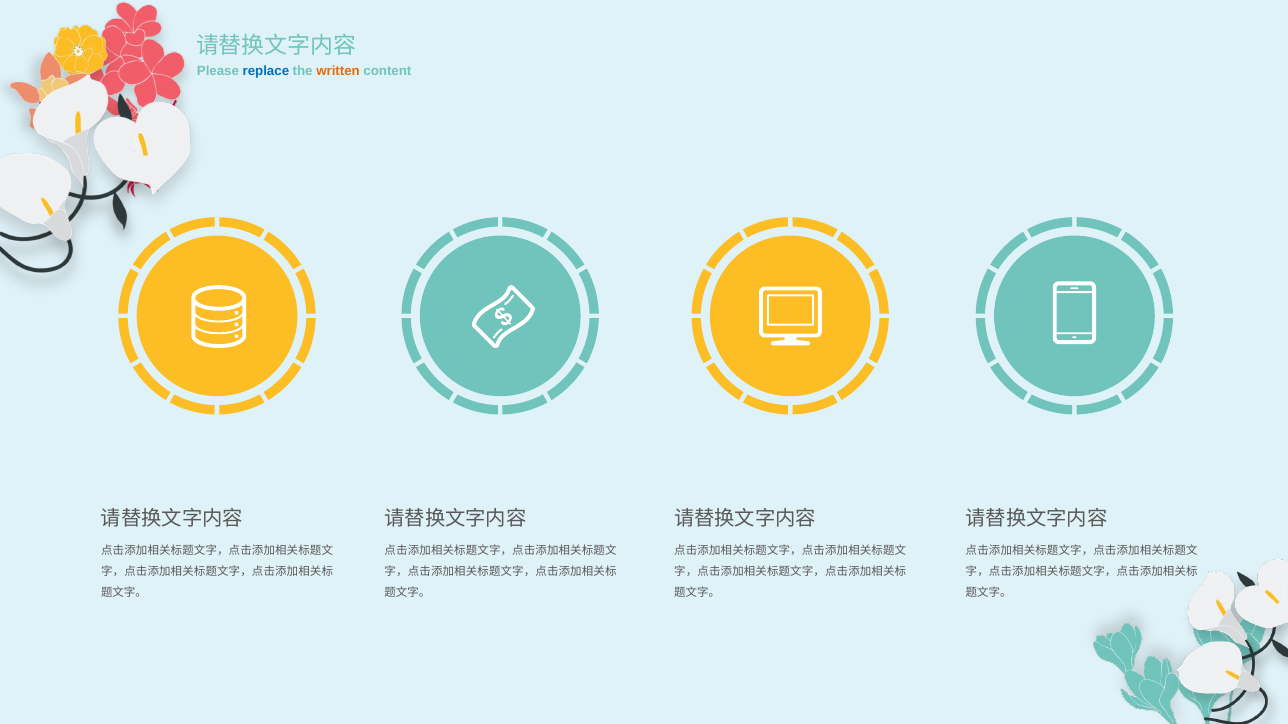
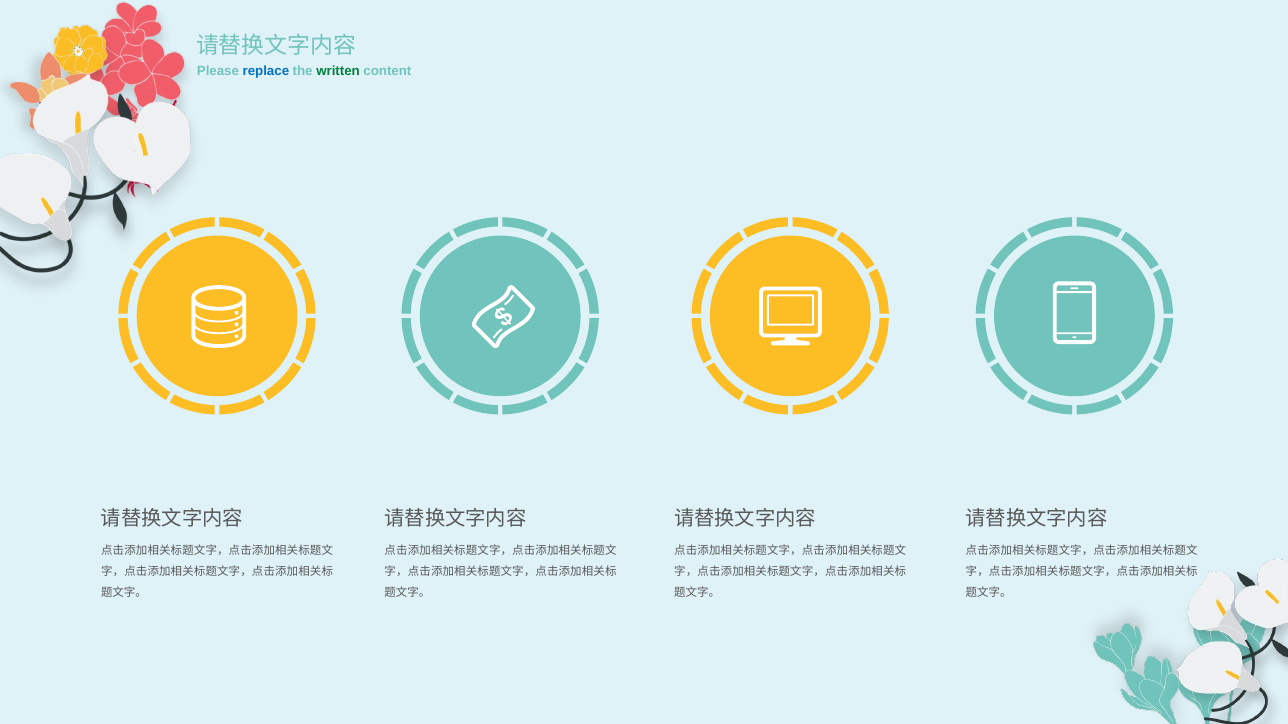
written colour: orange -> green
